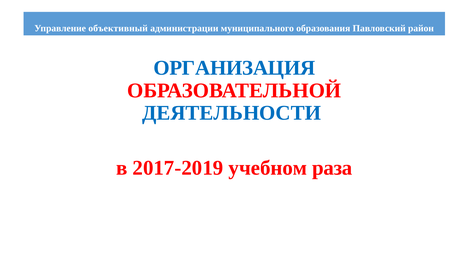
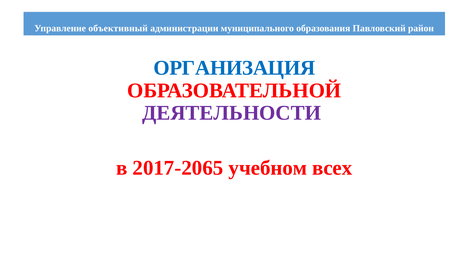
ДЕЯТЕЛЬНОСТИ colour: blue -> purple
2017-2019: 2017-2019 -> 2017-2065
раза: раза -> всех
